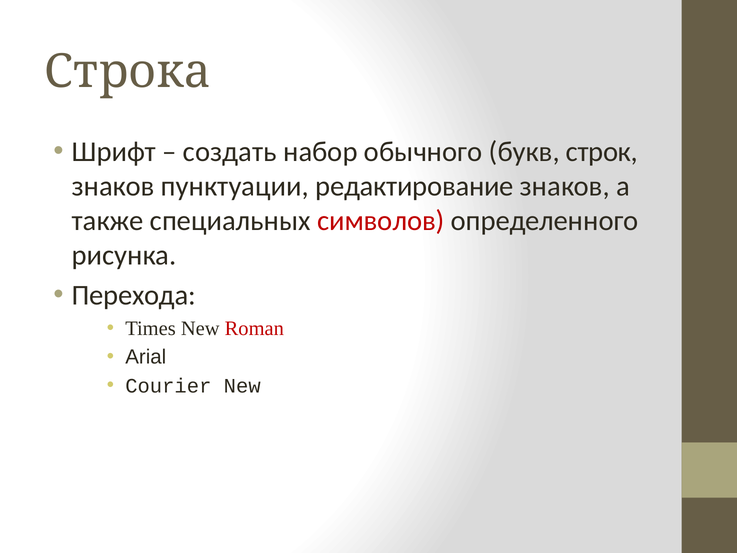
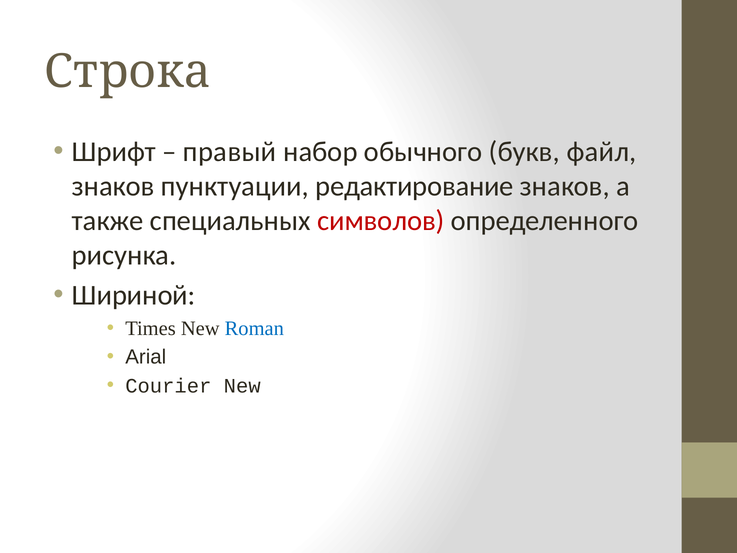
создать: создать -> правый
строк: строк -> файл
Перехода: Перехода -> Шириной
Roman colour: red -> blue
